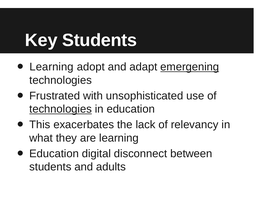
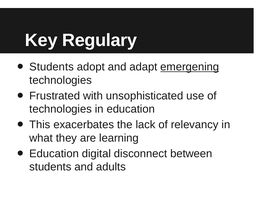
Key Students: Students -> Regulary
Learning at (52, 67): Learning -> Students
technologies at (61, 109) underline: present -> none
